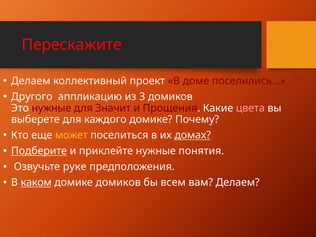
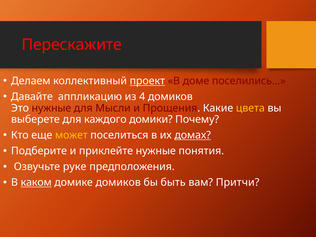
проект underline: none -> present
Другого: Другого -> Давайте
3: 3 -> 4
Значит: Значит -> Мысли
цвета colour: pink -> yellow
каждого домике: домике -> домики
Подберите underline: present -> none
всем: всем -> быть
вам Делаем: Делаем -> Притчи
